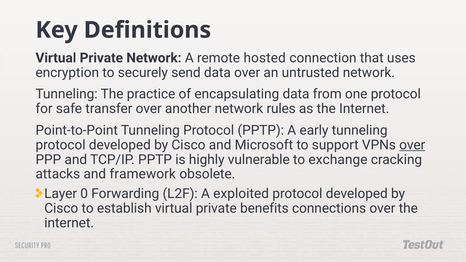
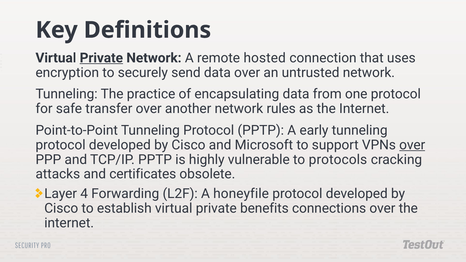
Private at (101, 58) underline: none -> present
exchange: exchange -> protocols
framework: framework -> certificates
0: 0 -> 4
exploited: exploited -> honeyfile
